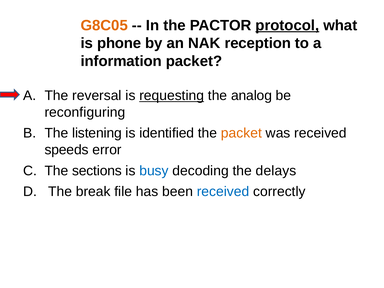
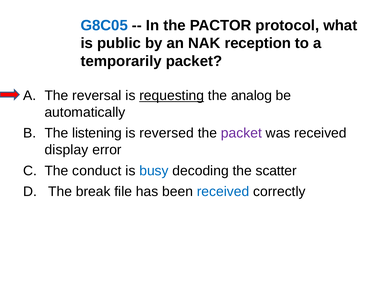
G8C05 colour: orange -> blue
protocol underline: present -> none
phone: phone -> public
information: information -> temporarily
reconfiguring: reconfiguring -> automatically
identified: identified -> reversed
packet at (241, 133) colour: orange -> purple
speeds: speeds -> display
sections: sections -> conduct
delays: delays -> scatter
